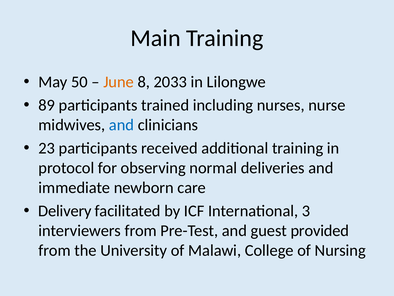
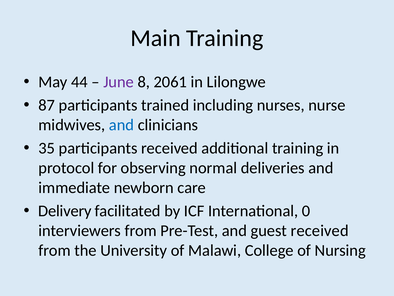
50: 50 -> 44
June colour: orange -> purple
2033: 2033 -> 2061
89: 89 -> 87
23: 23 -> 35
3: 3 -> 0
guest provided: provided -> received
